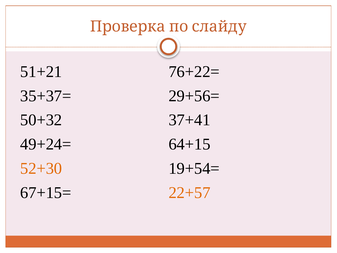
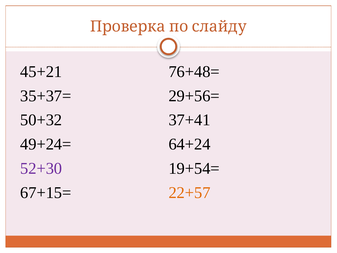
51+21: 51+21 -> 45+21
76+22=: 76+22= -> 76+48=
64+15: 64+15 -> 64+24
52+30 colour: orange -> purple
